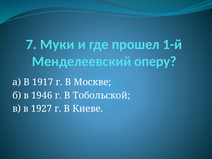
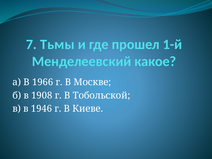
Муки: Муки -> Тьмы
оперу: оперу -> какое
1917: 1917 -> 1966
1946: 1946 -> 1908
1927: 1927 -> 1946
